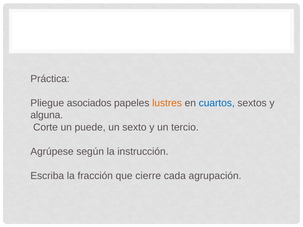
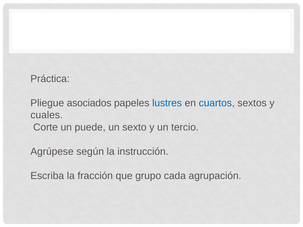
lustres colour: orange -> blue
alguna: alguna -> cuales
cierre: cierre -> grupo
